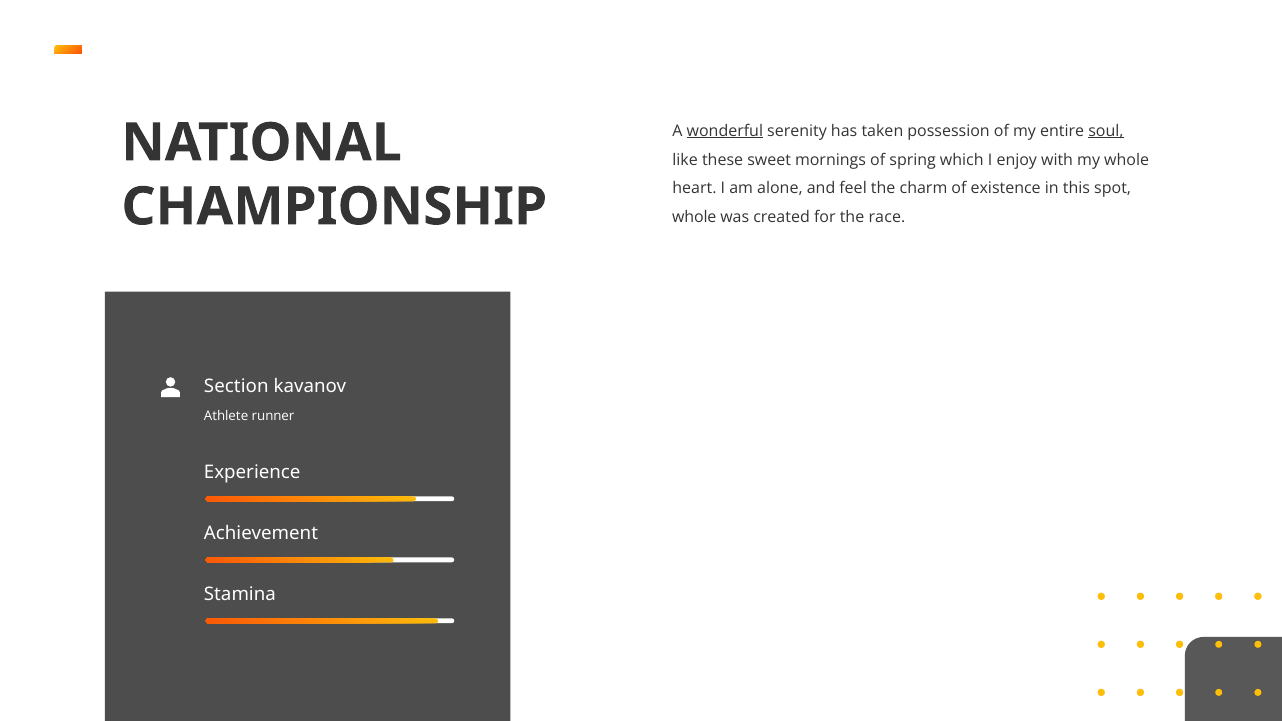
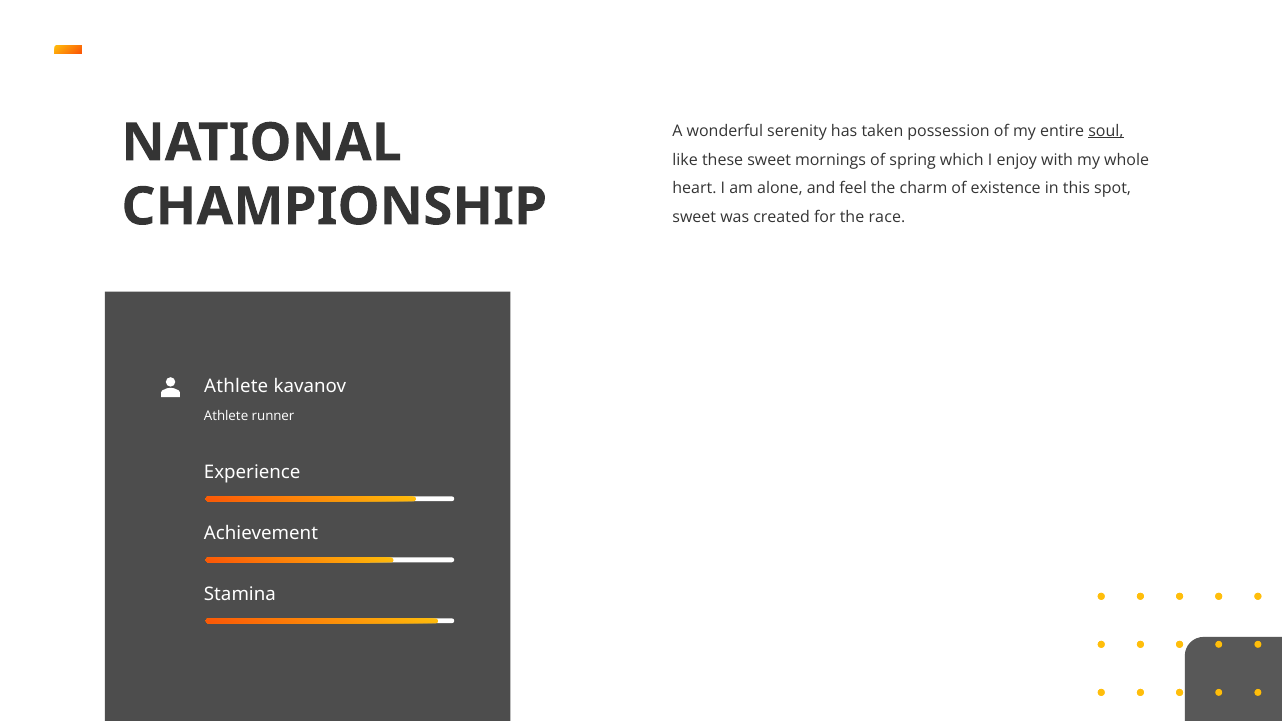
wonderful underline: present -> none
whole at (694, 217): whole -> sweet
Section at (236, 386): Section -> Athlete
